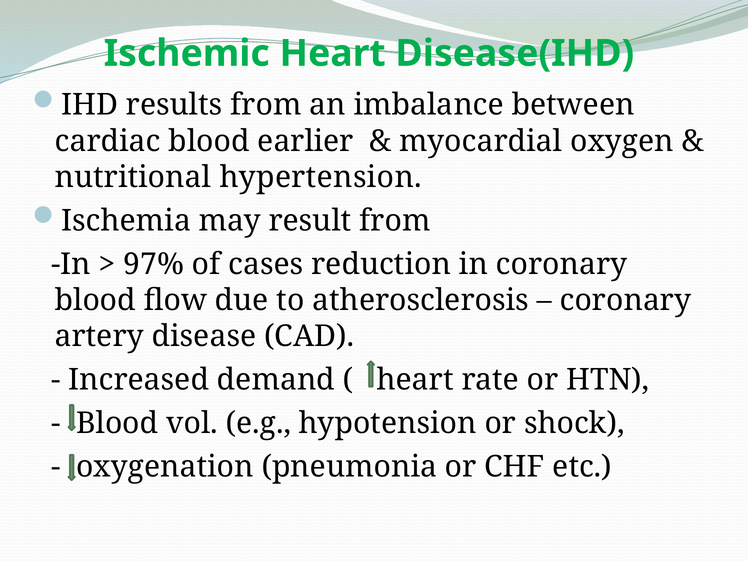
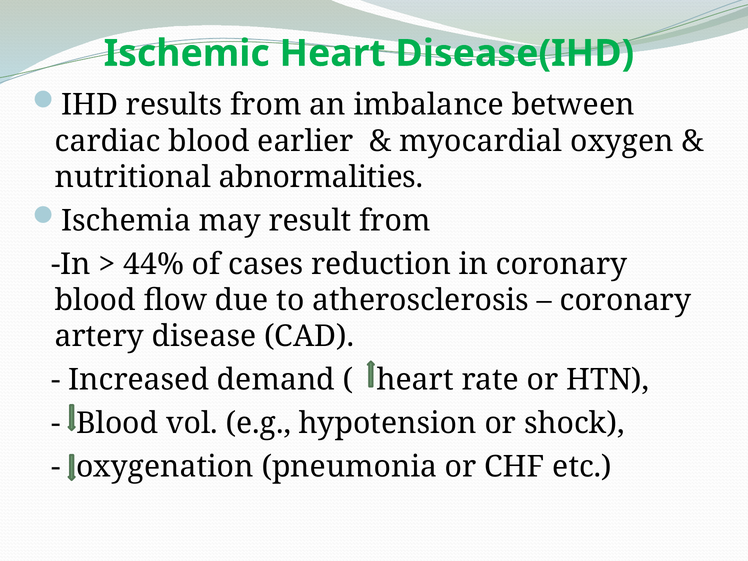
hypertension: hypertension -> abnormalities
97%: 97% -> 44%
